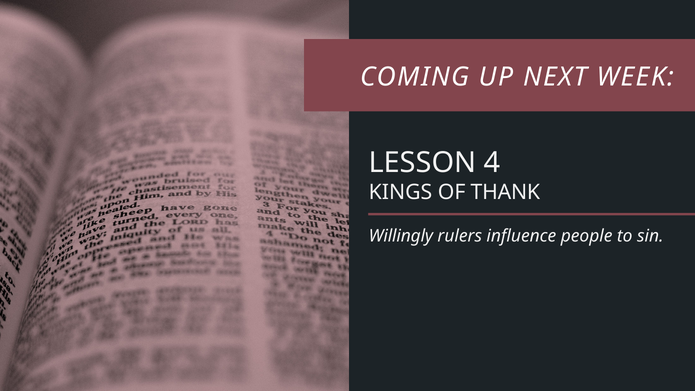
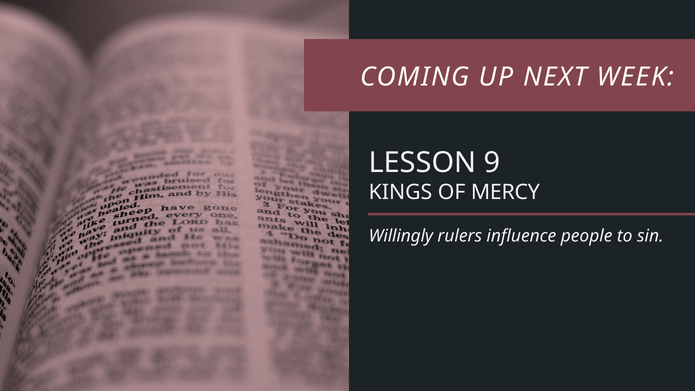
4: 4 -> 9
THANK: THANK -> MERCY
